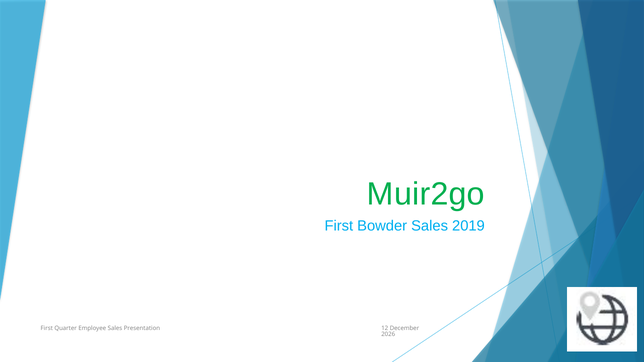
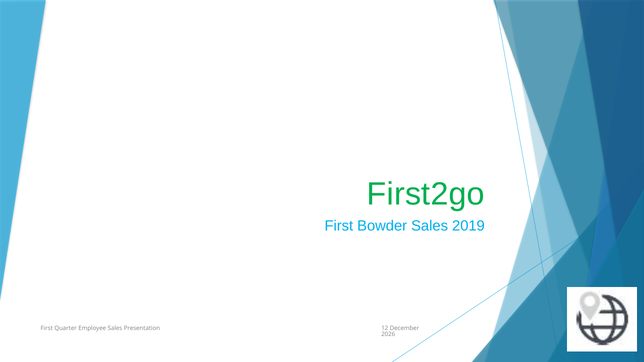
Muir2go: Muir2go -> First2go
